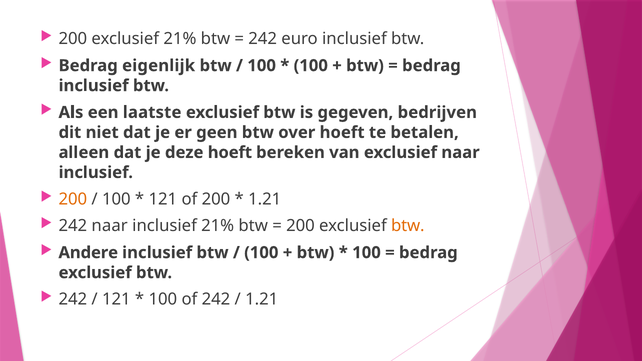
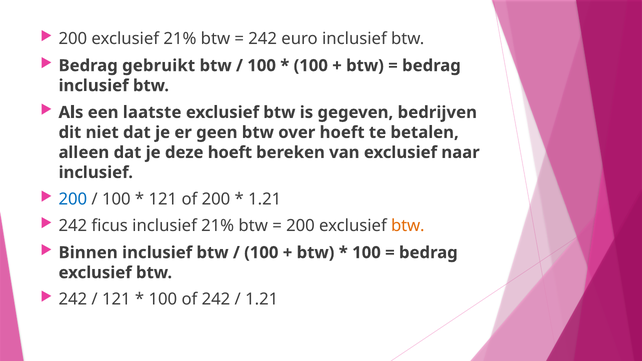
eigenlijk: eigenlijk -> gebruikt
200 at (73, 199) colour: orange -> blue
242 naar: naar -> ficus
Andere: Andere -> Binnen
